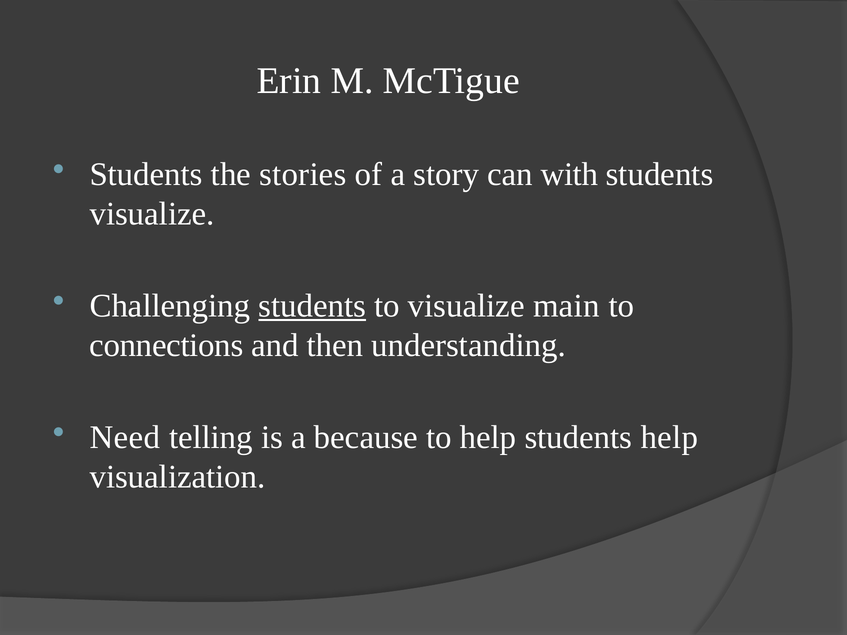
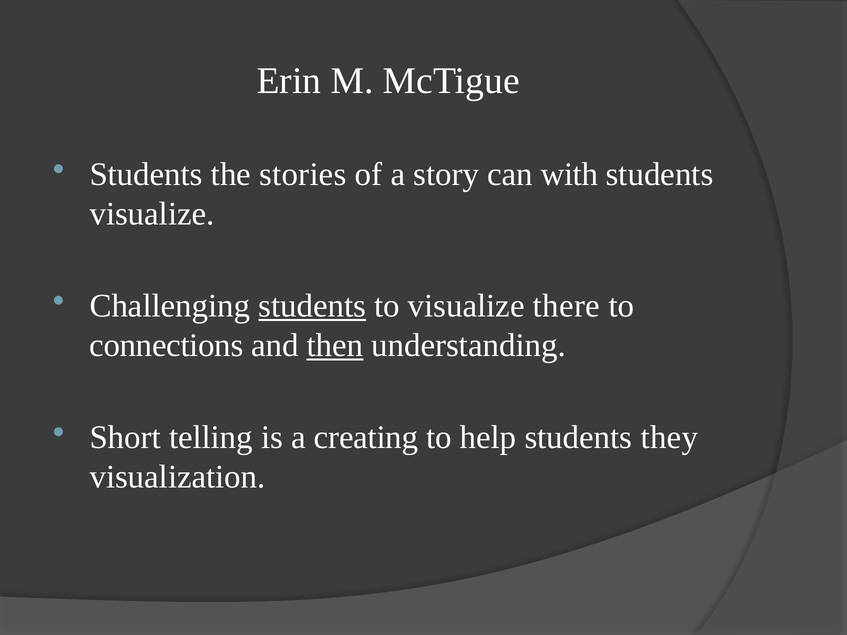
main: main -> there
then underline: none -> present
Need: Need -> Short
because: because -> creating
students help: help -> they
